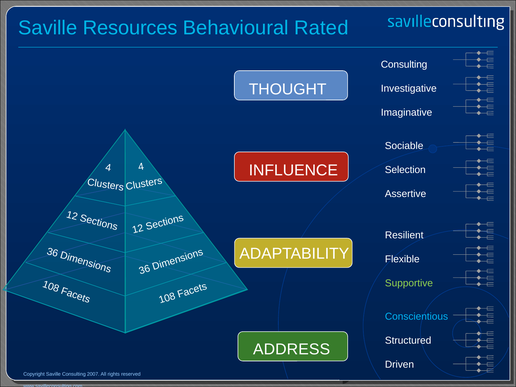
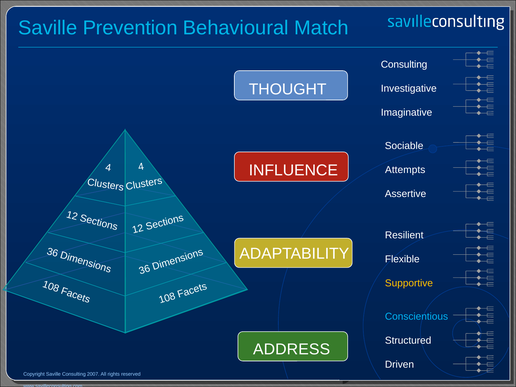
Resources: Resources -> Prevention
Rated: Rated -> Match
Selection: Selection -> Attempts
Supportive colour: light green -> yellow
